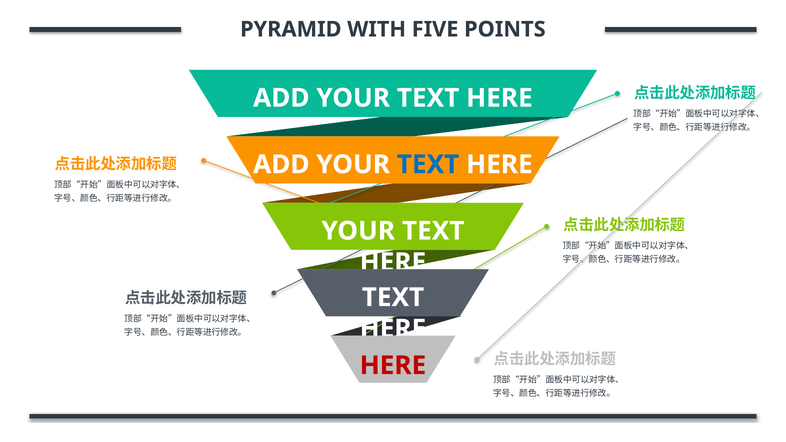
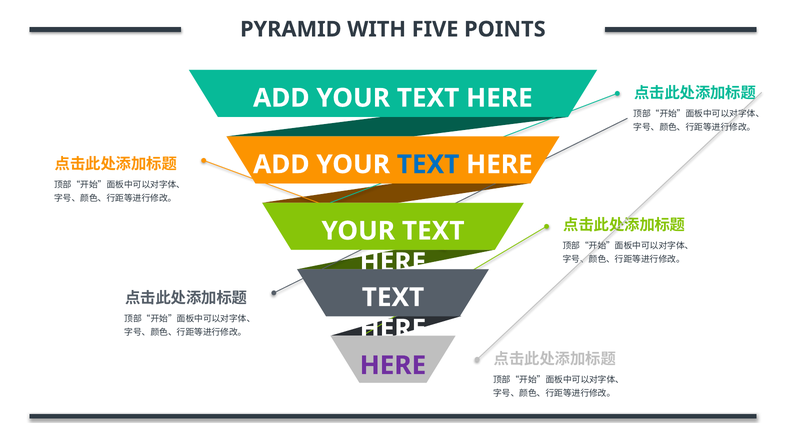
HERE at (393, 366) colour: red -> purple
